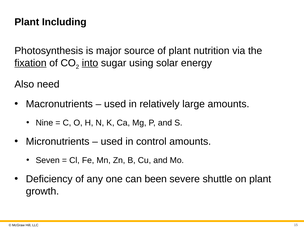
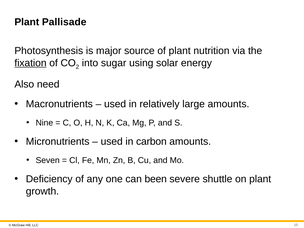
Including: Including -> Pallisade
into underline: present -> none
control: control -> carbon
